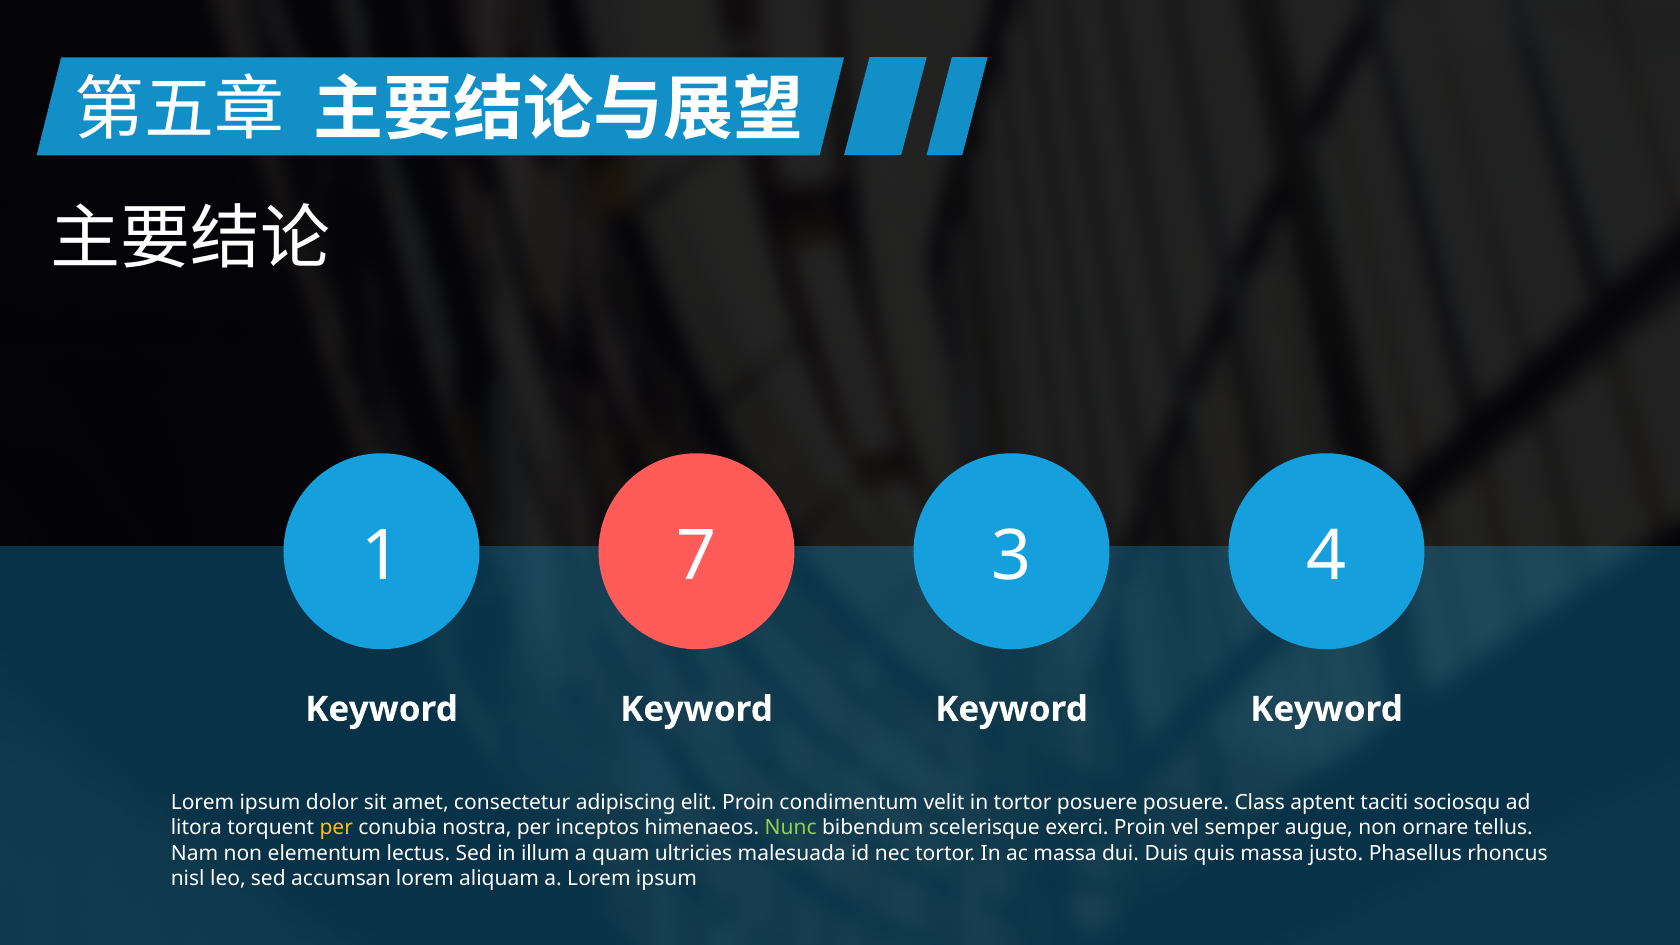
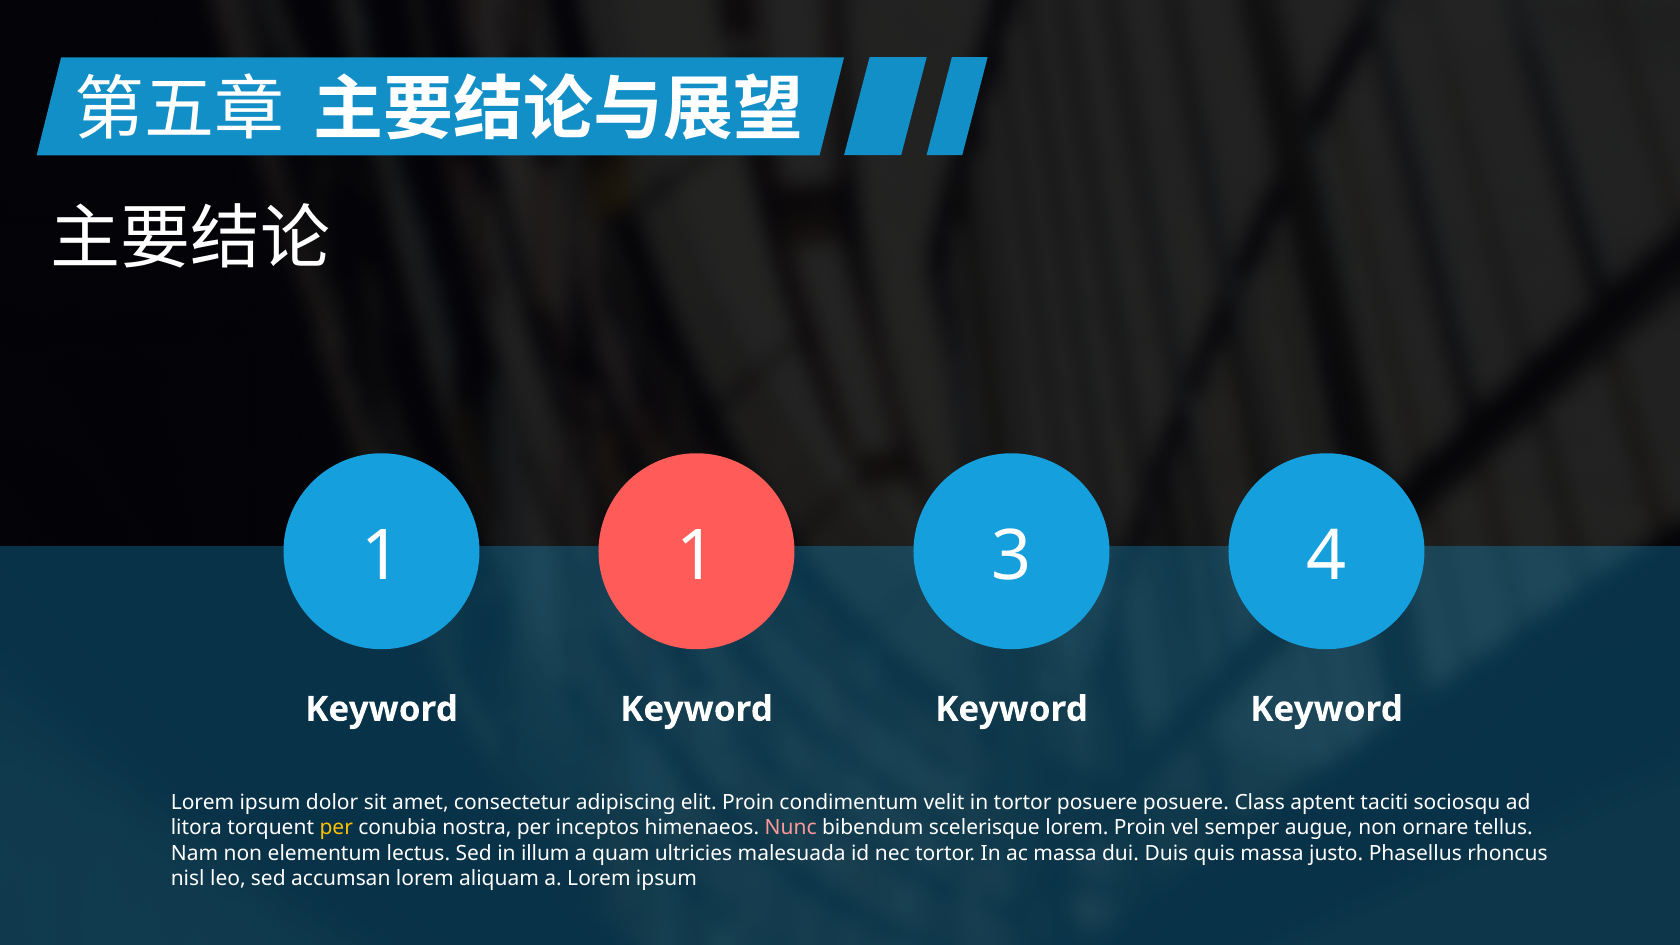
1 7: 7 -> 1
Nunc colour: light green -> pink
scelerisque exerci: exerci -> lorem
